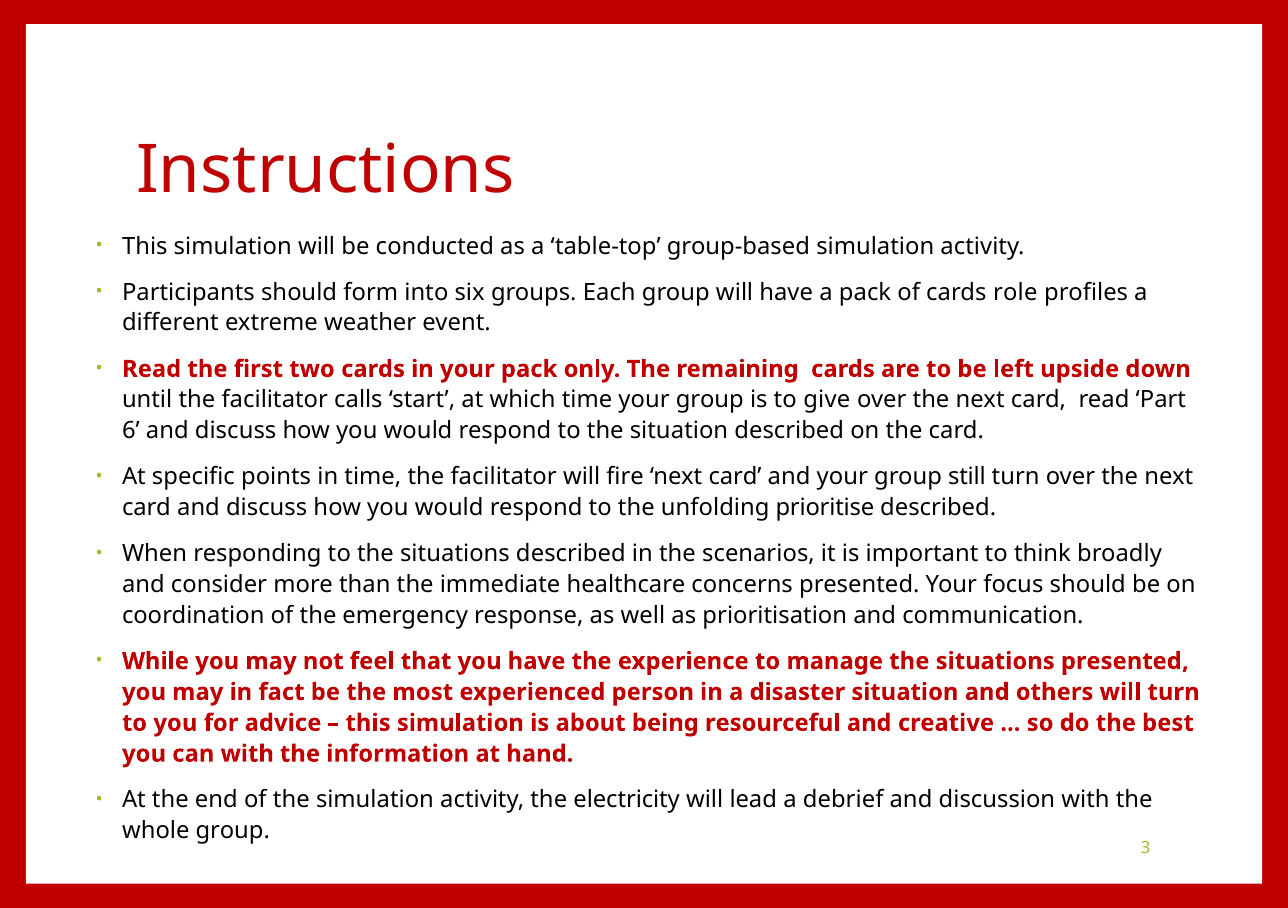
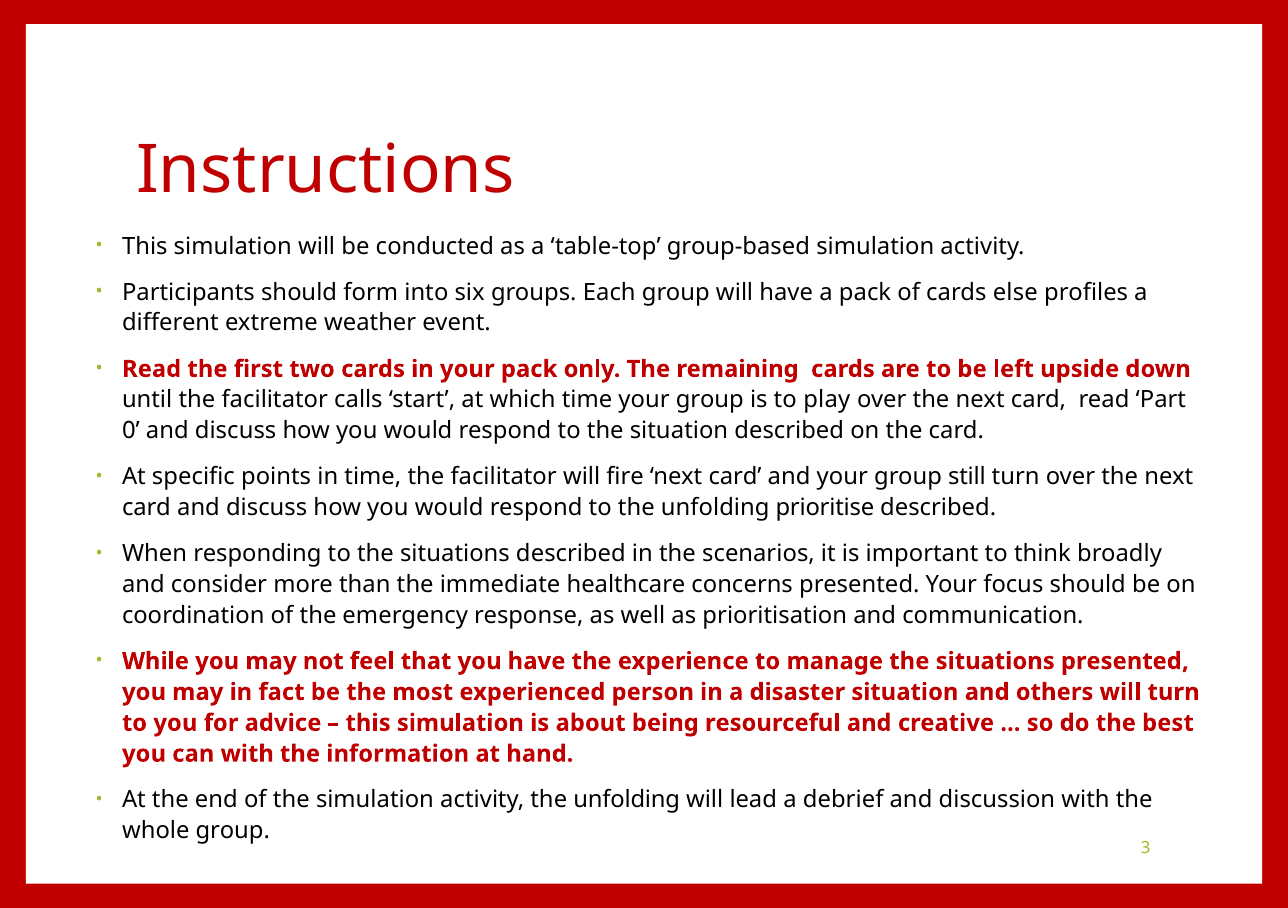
role: role -> else
give: give -> play
6: 6 -> 0
activity the electricity: electricity -> unfolding
